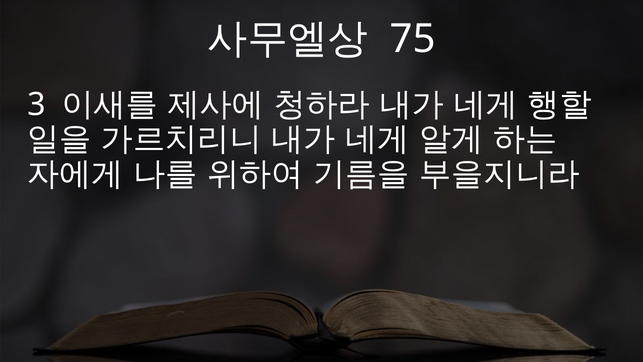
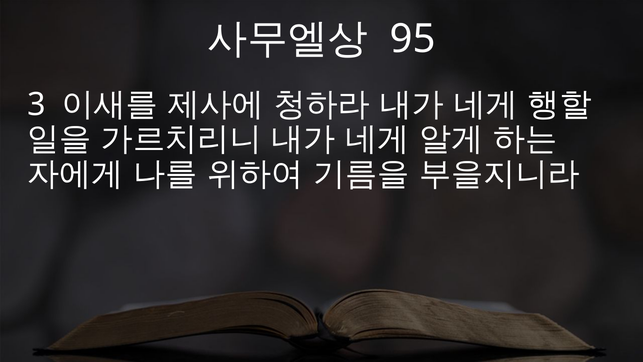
75: 75 -> 95
